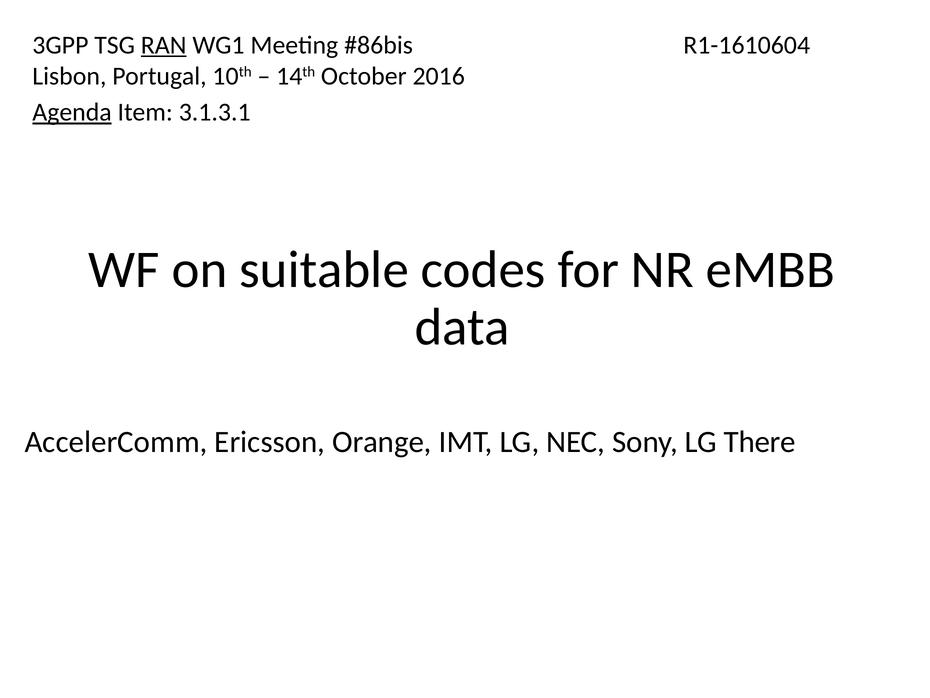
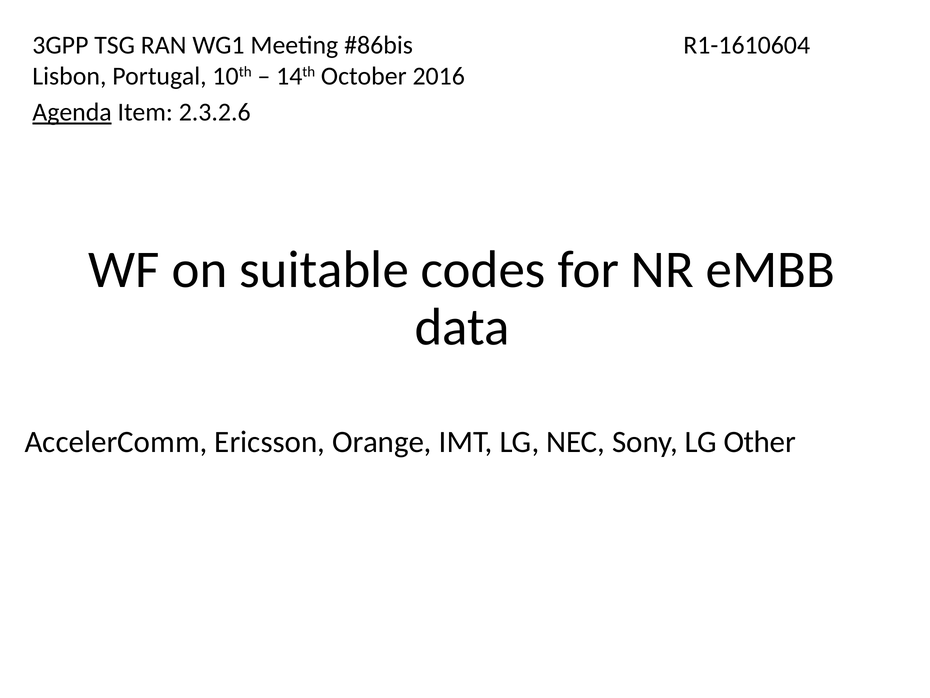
RAN underline: present -> none
3.1.3.1: 3.1.3.1 -> 2.3.2.6
There: There -> Other
